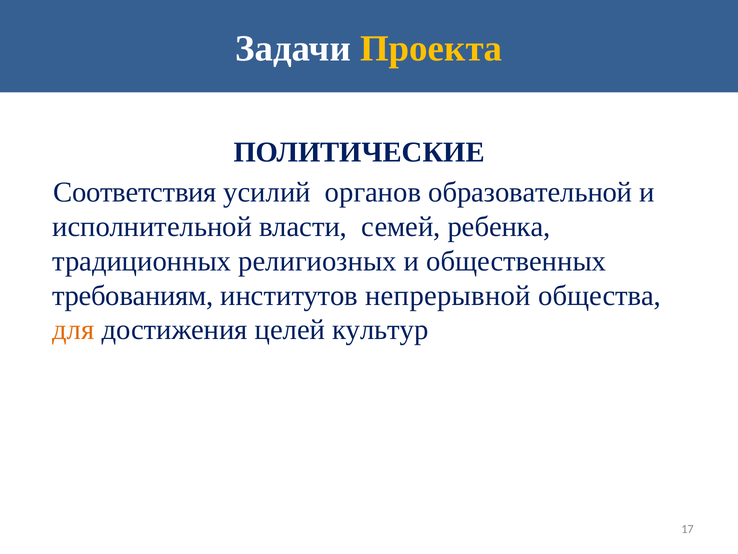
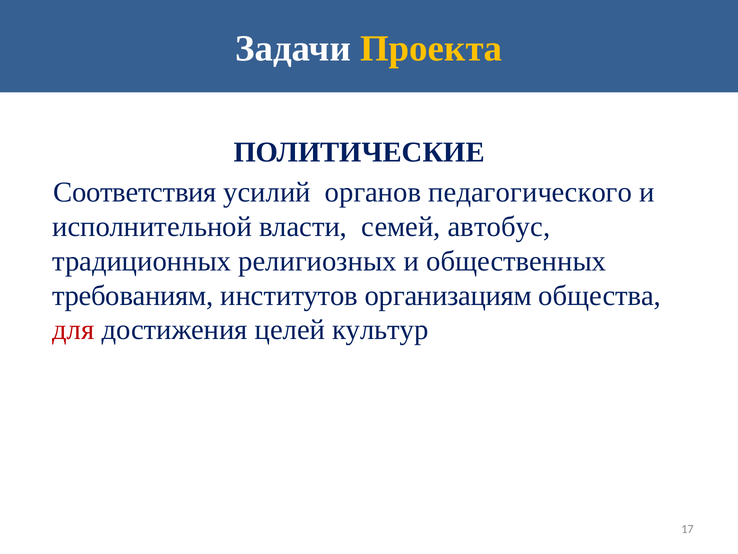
образовательной: образовательной -> педагогического
ребенка: ребенка -> автобус
непрерывной: непрерывной -> организациям
для colour: orange -> red
